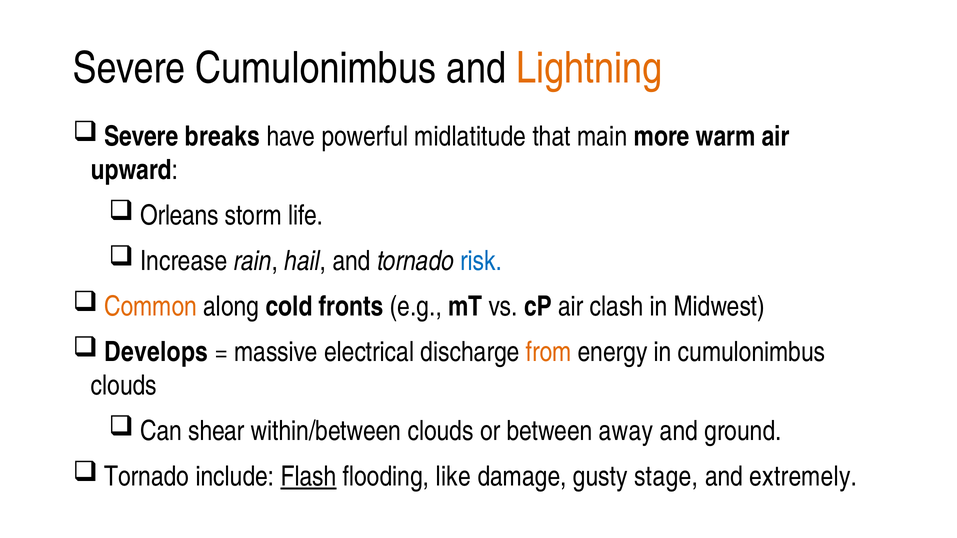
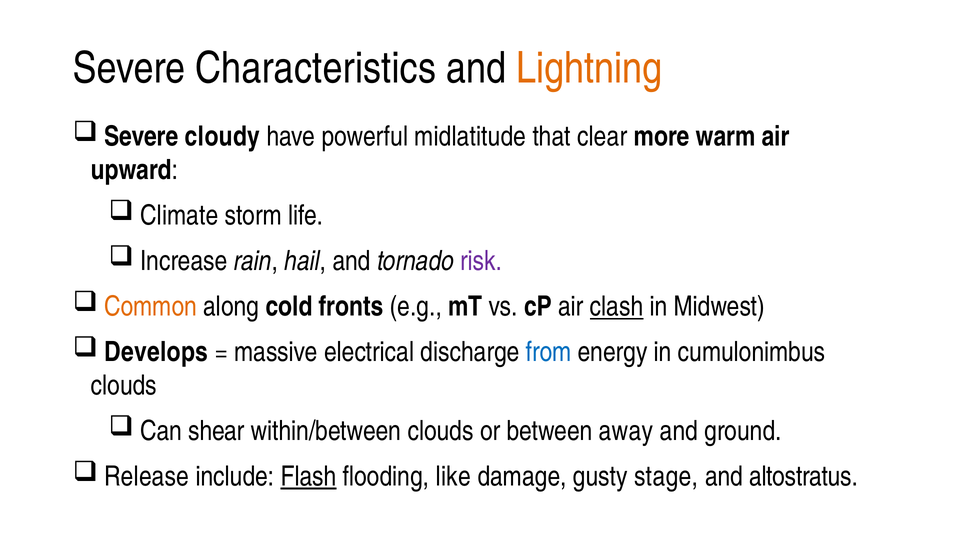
Severe Cumulonimbus: Cumulonimbus -> Characteristics
breaks: breaks -> cloudy
main: main -> clear
Orleans: Orleans -> Climate
risk colour: blue -> purple
clash underline: none -> present
from colour: orange -> blue
Tornado at (147, 477): Tornado -> Release
extremely: extremely -> altostratus
